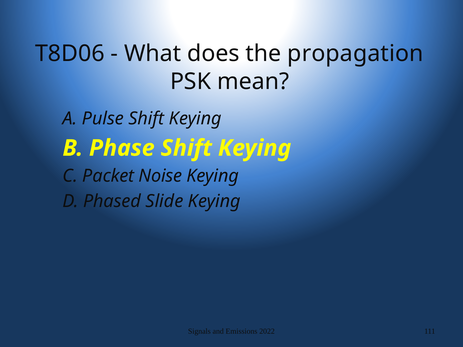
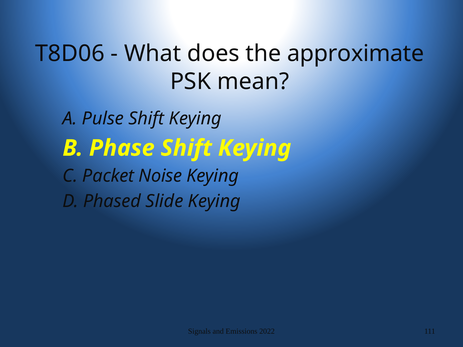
propagation: propagation -> approximate
